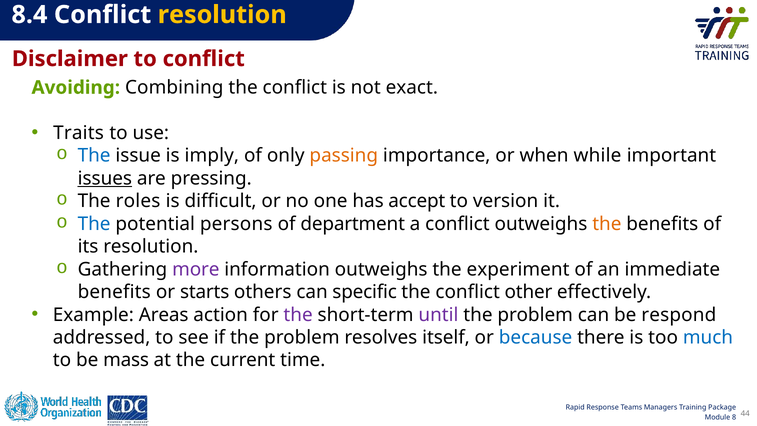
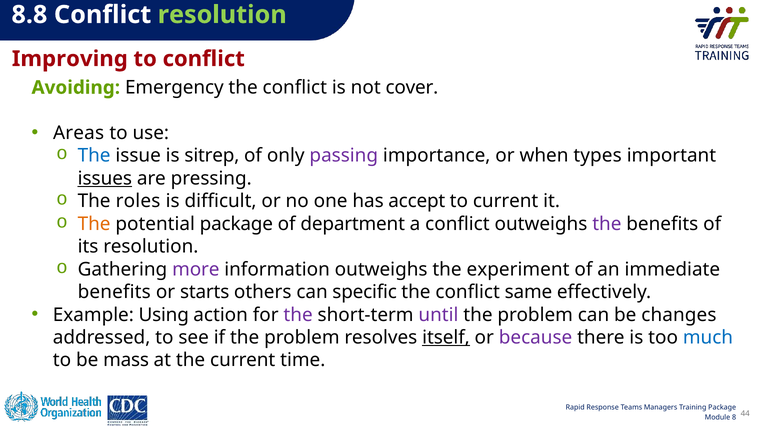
8.4: 8.4 -> 8.8
resolution at (222, 15) colour: yellow -> light green
Disclaimer: Disclaimer -> Improving
Combining: Combining -> Emergency
exact: exact -> cover
Traits: Traits -> Areas
imply: imply -> sitrep
passing colour: orange -> purple
while: while -> types
to version: version -> current
The at (94, 224) colour: blue -> orange
potential persons: persons -> package
the at (607, 224) colour: orange -> purple
other: other -> same
Areas: Areas -> Using
respond: respond -> changes
itself underline: none -> present
because colour: blue -> purple
